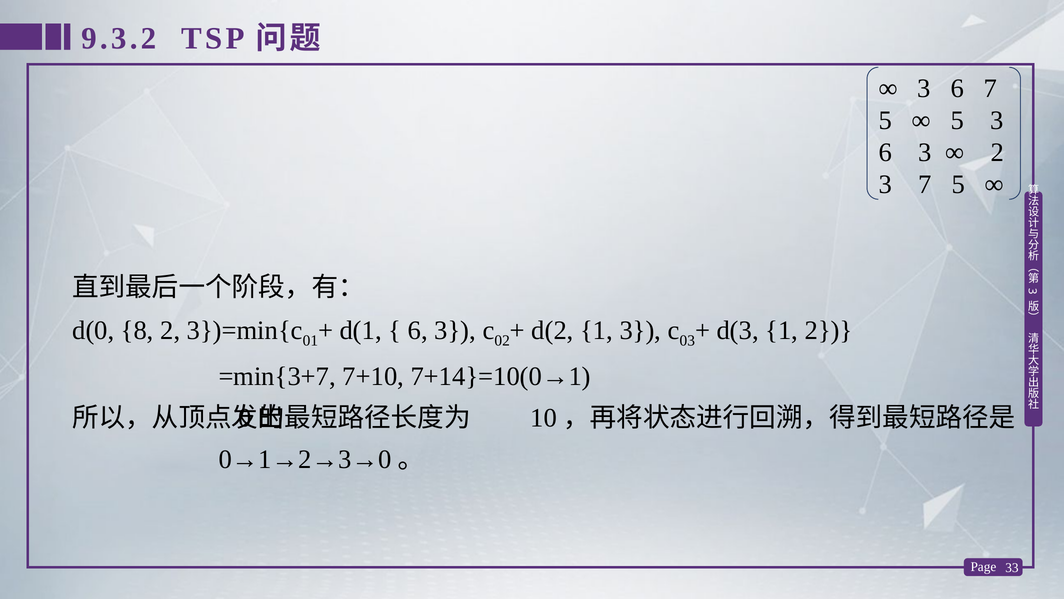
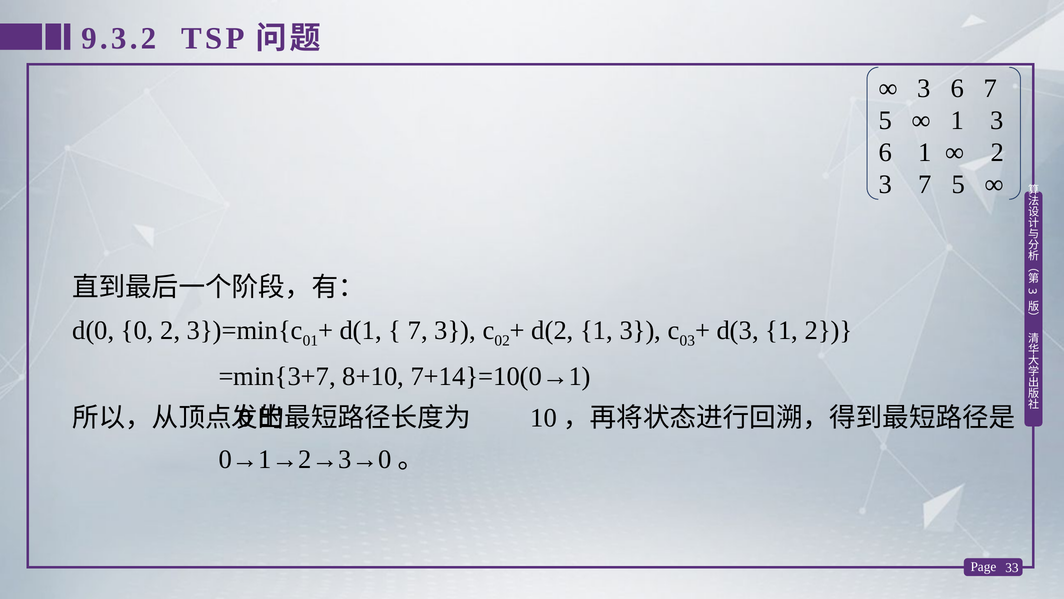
5 at (957, 120): 5 -> 1
3 at (925, 152): 3 -> 1
8: 8 -> 0
6 at (418, 330): 6 -> 7
7+10: 7+10 -> 8+10
